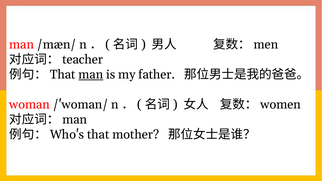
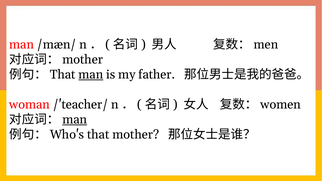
teacher at (83, 60): teacher -> mother
/'woman/: /'woman/ -> /'teacher/
man at (75, 120) underline: none -> present
